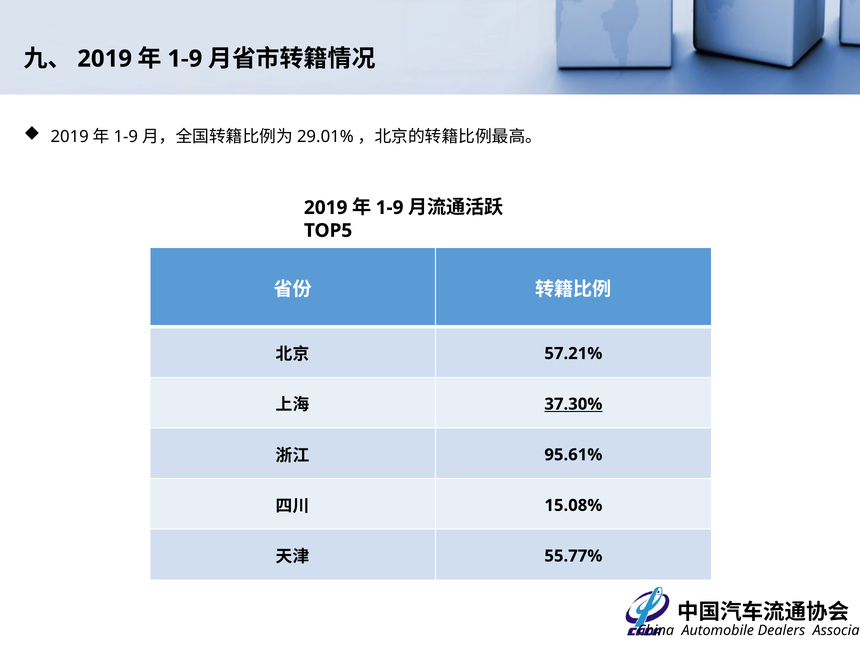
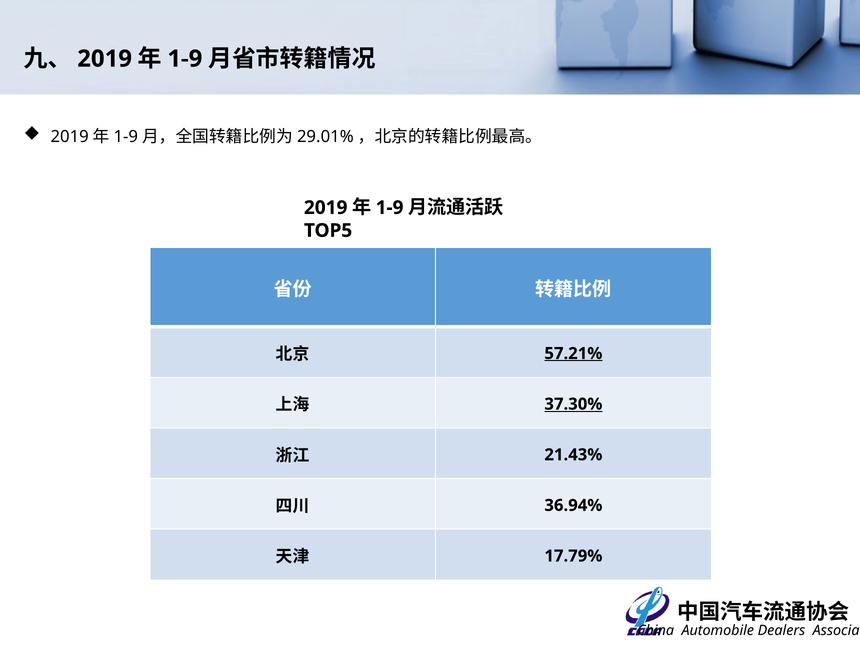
57.21% underline: none -> present
95.61%: 95.61% -> 21.43%
15.08%: 15.08% -> 36.94%
55.77%: 55.77% -> 17.79%
